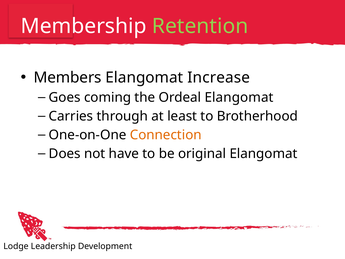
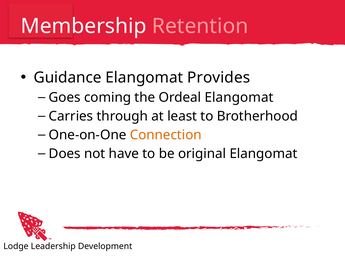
Retention colour: light green -> pink
Members: Members -> Guidance
Increase: Increase -> Provides
